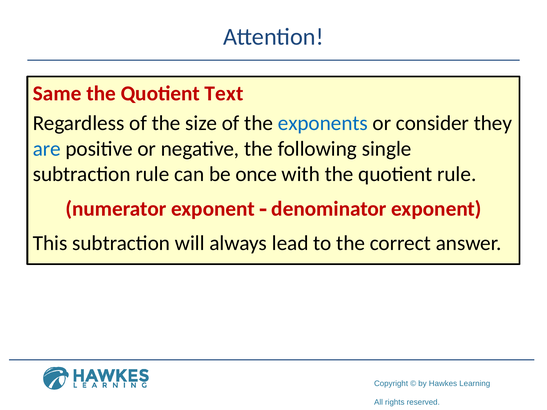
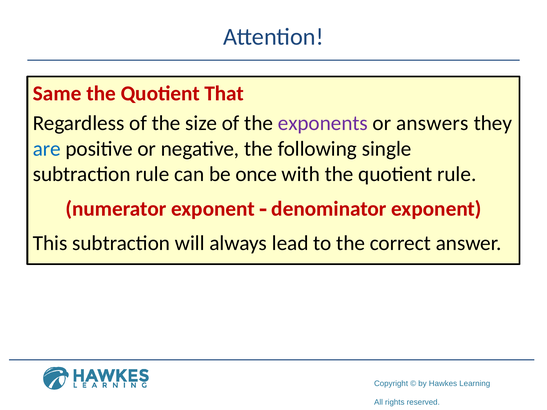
Text: Text -> That
exponents colour: blue -> purple
consider: consider -> answers
